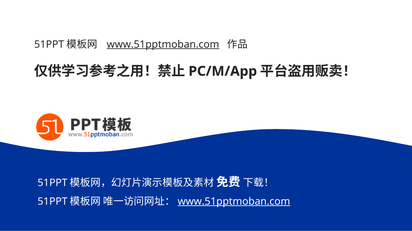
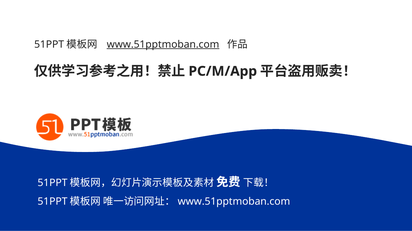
www.51pptmoban.com at (234, 202) underline: present -> none
